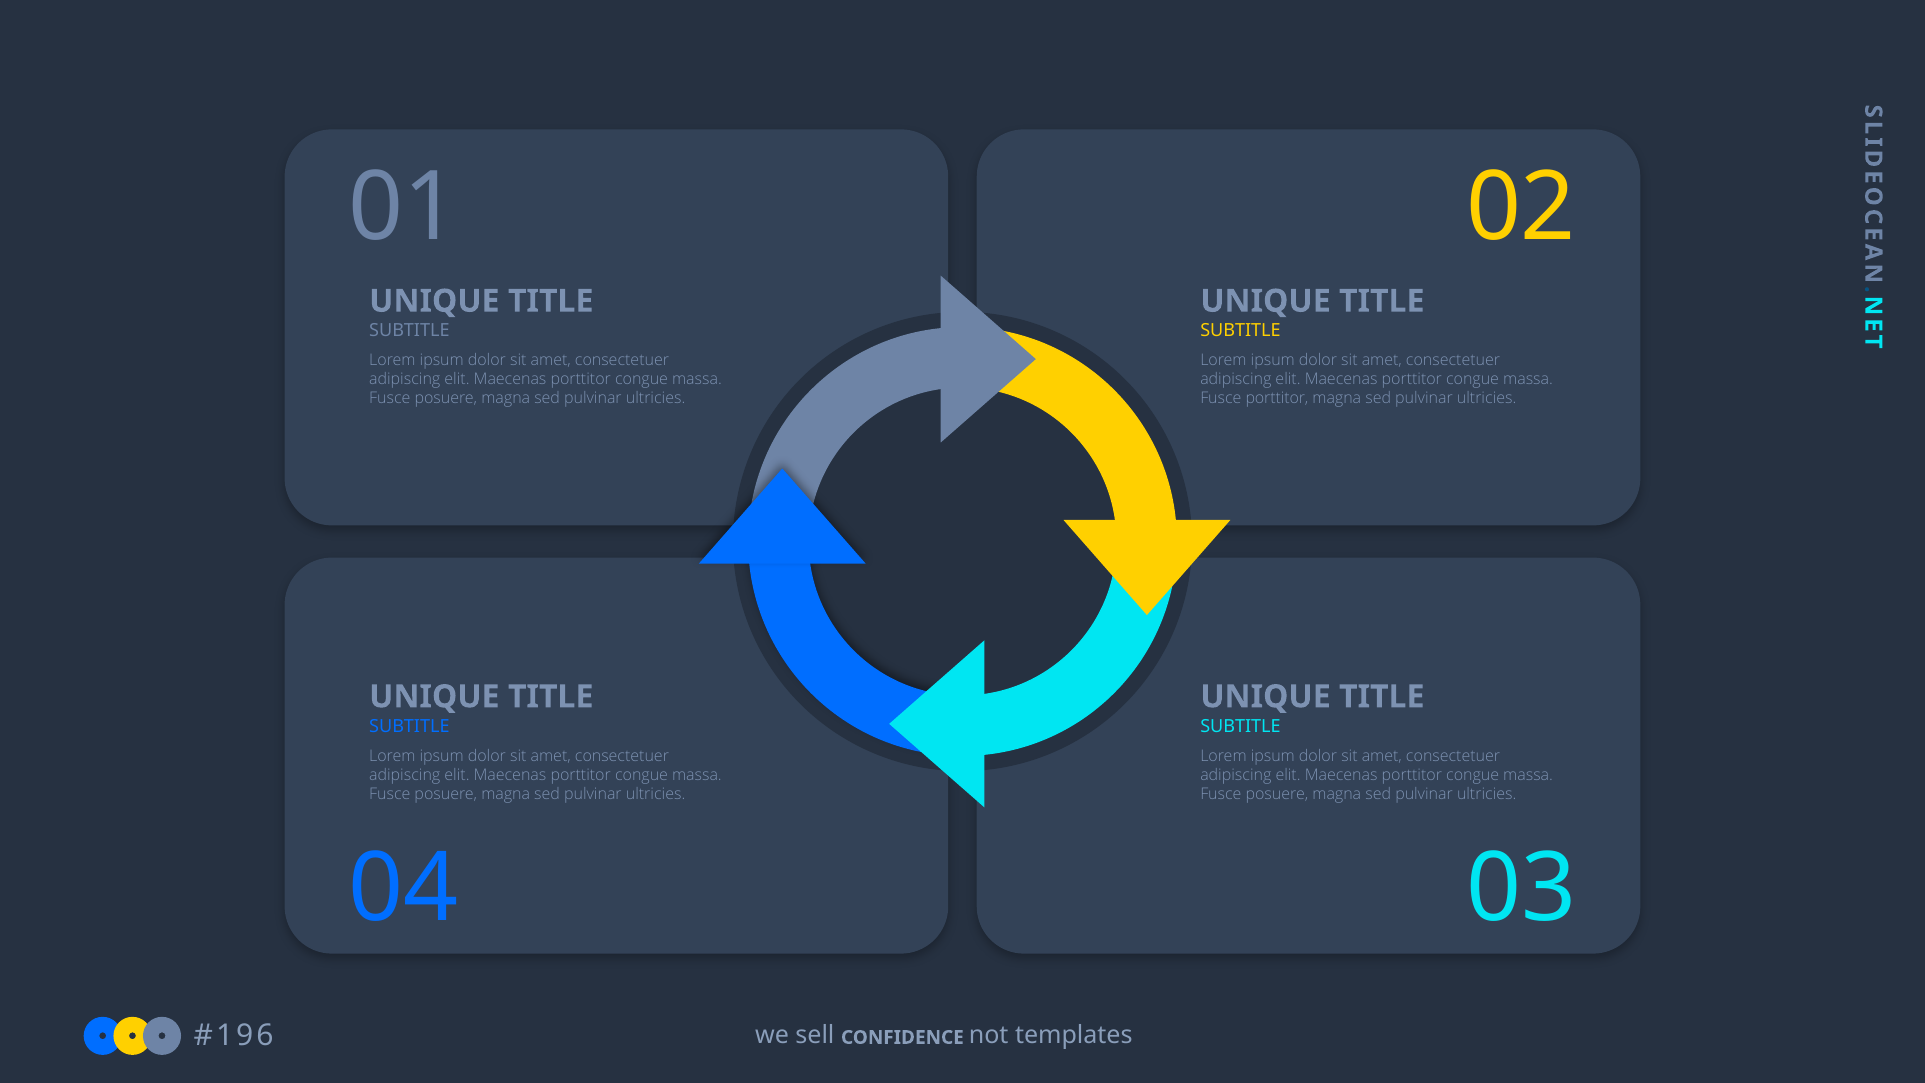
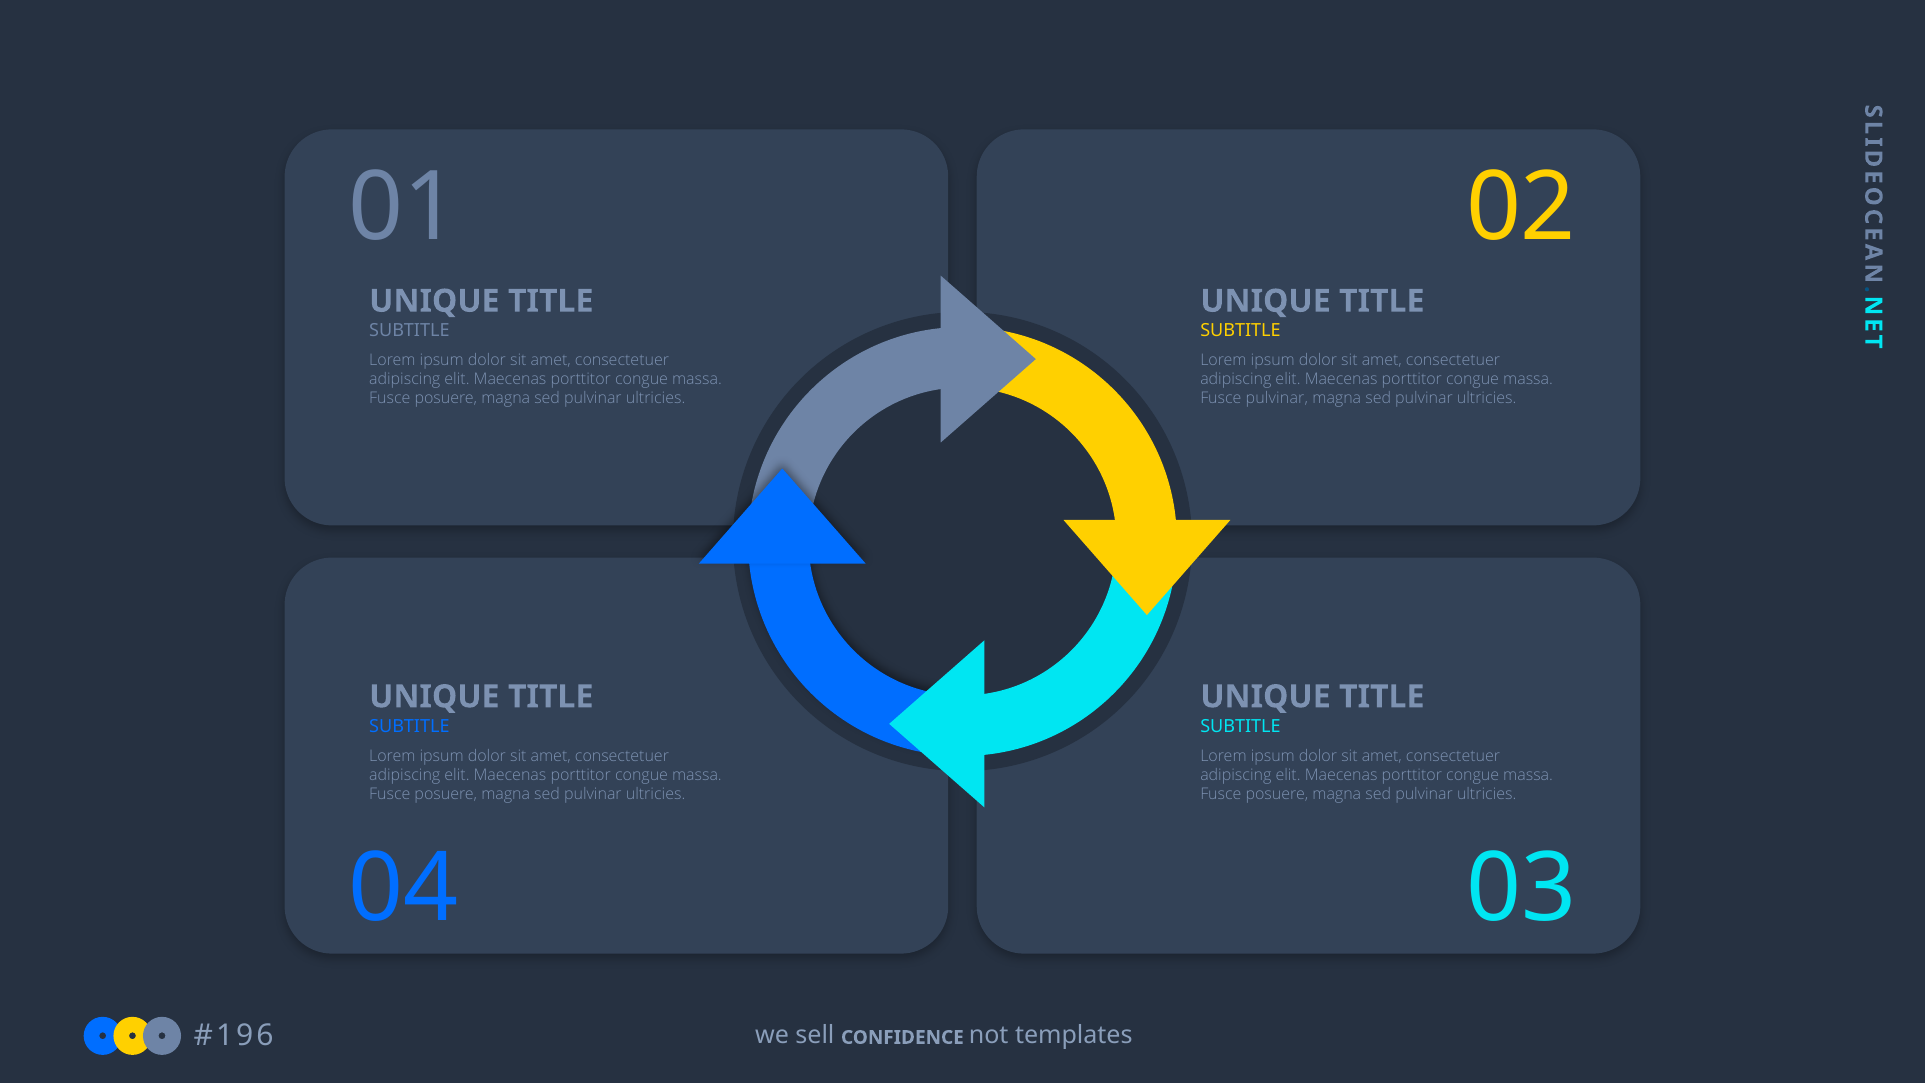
Fusce porttitor: porttitor -> pulvinar
